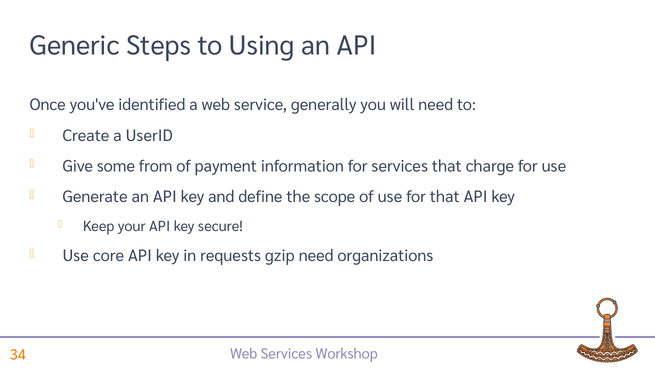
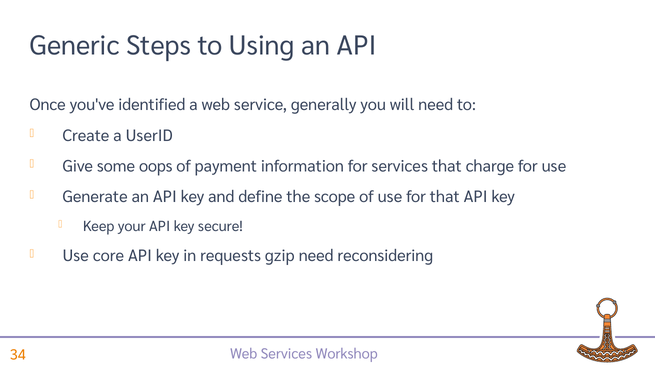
from: from -> oops
organizations: organizations -> reconsidering
